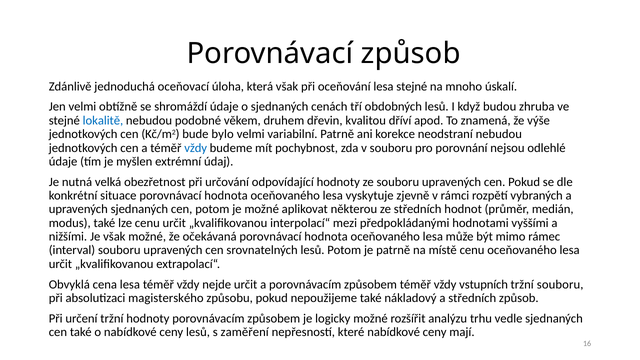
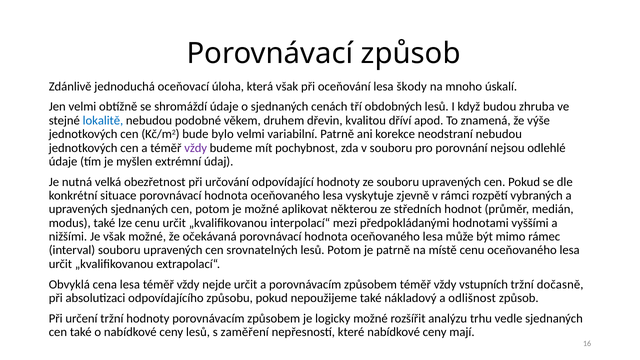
lesa stejné: stejné -> škody
vždy at (196, 148) colour: blue -> purple
tržní souboru: souboru -> dočasně
magisterského: magisterského -> odpovídajícího
a středních: středních -> odlišnost
